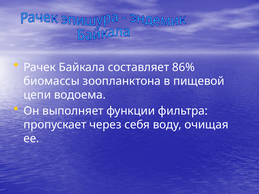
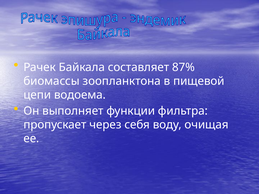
86%: 86% -> 87%
